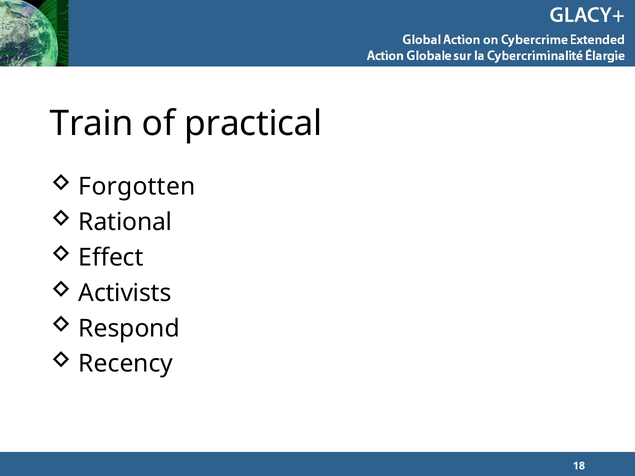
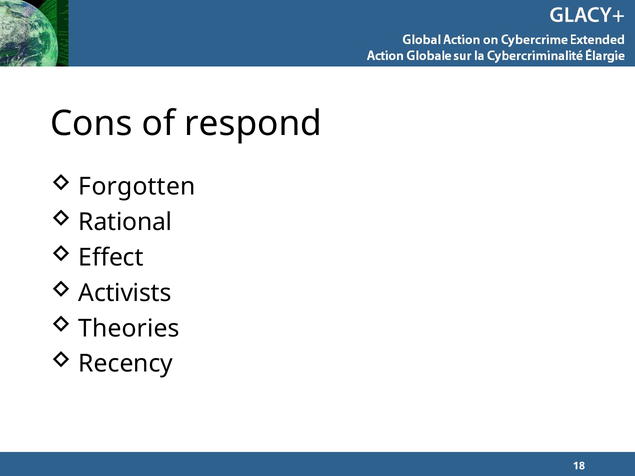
Train: Train -> Cons
practical: practical -> respond
Respond: Respond -> Theories
